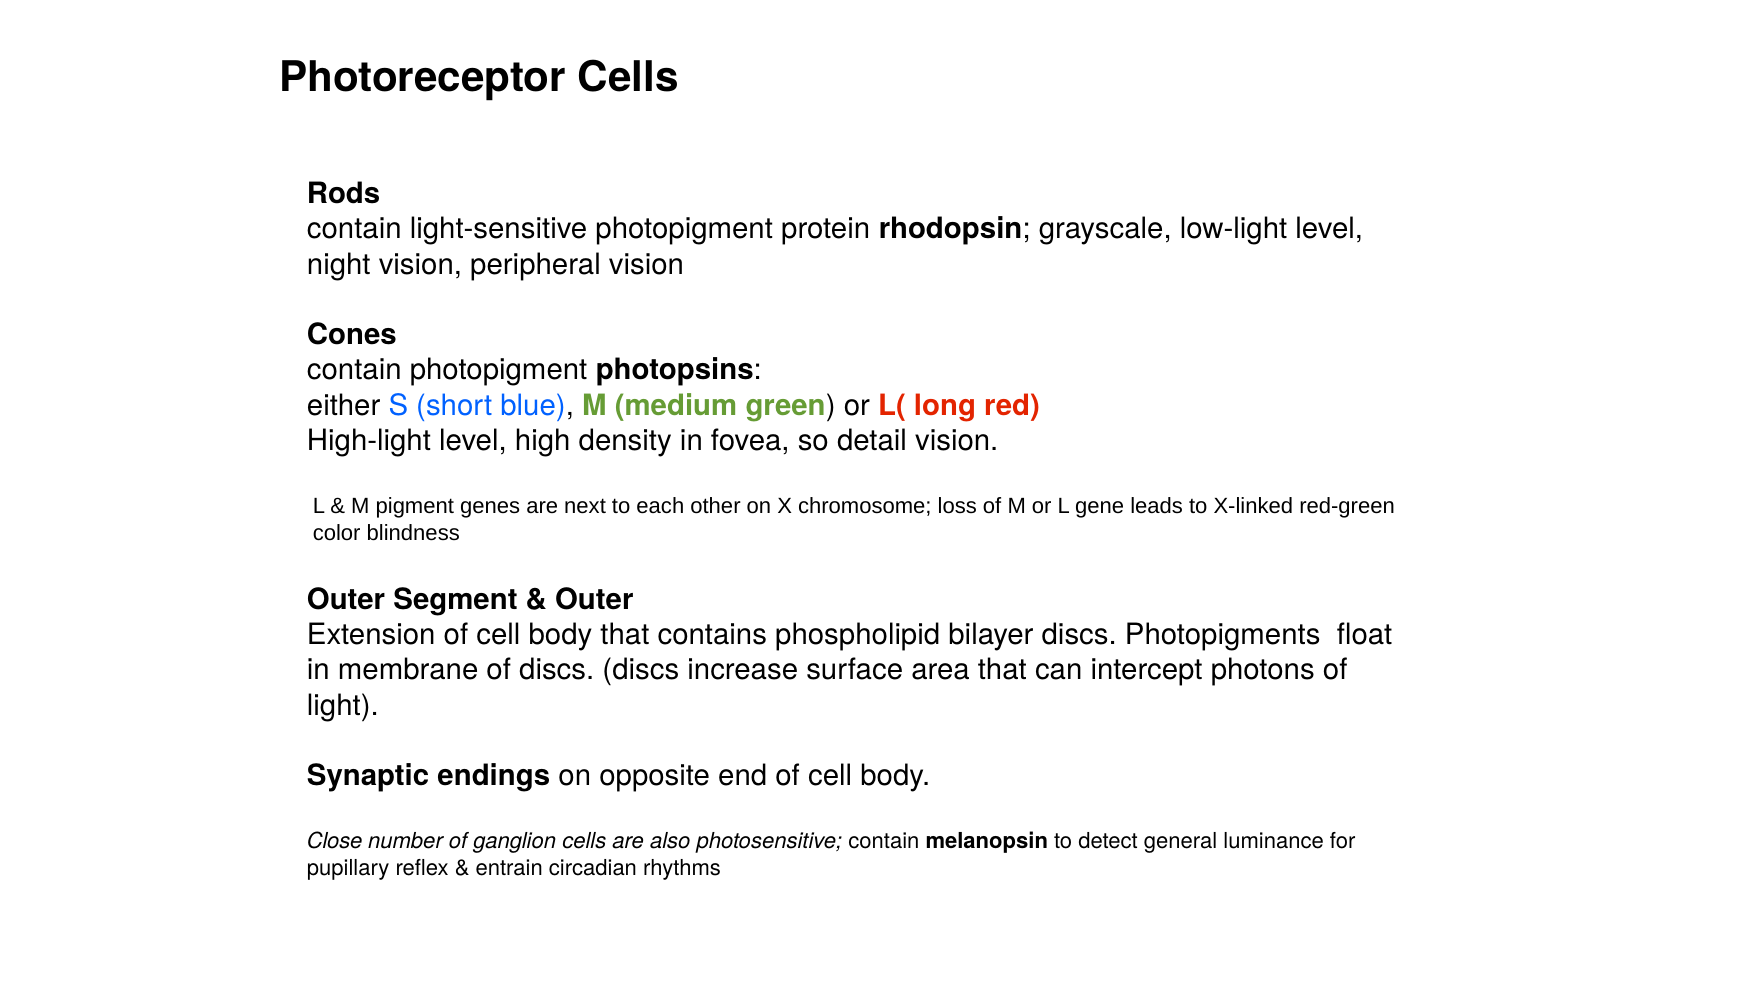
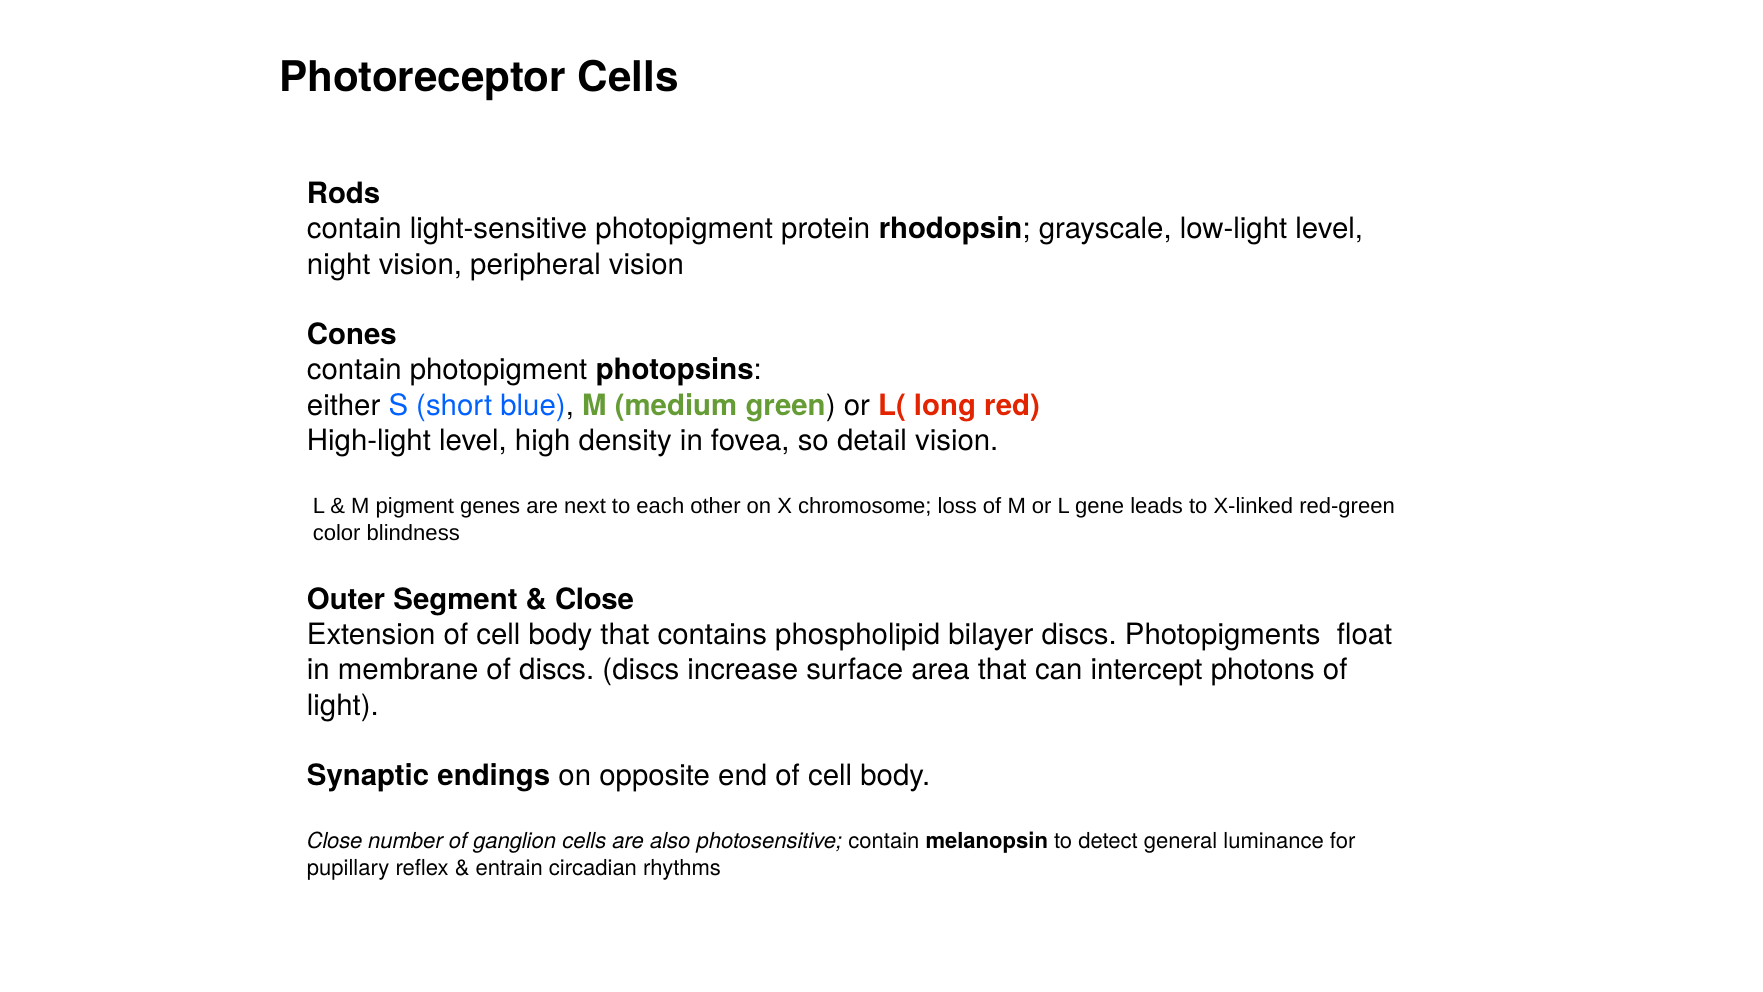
Outer at (594, 599): Outer -> Close
